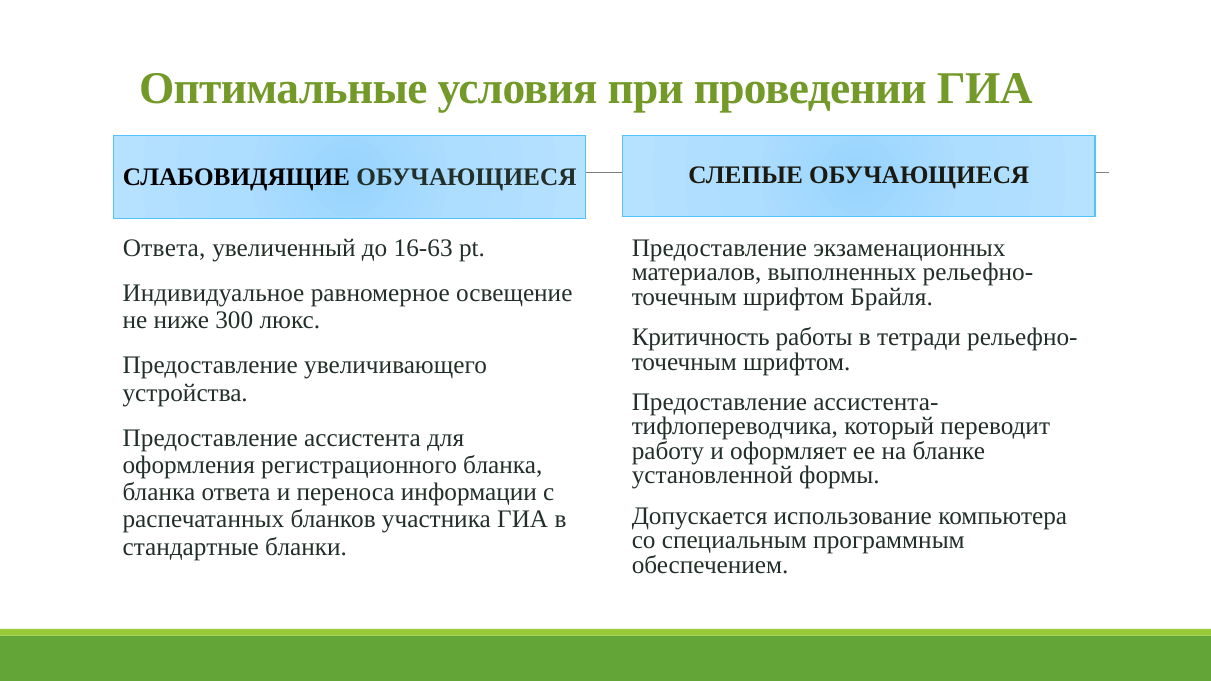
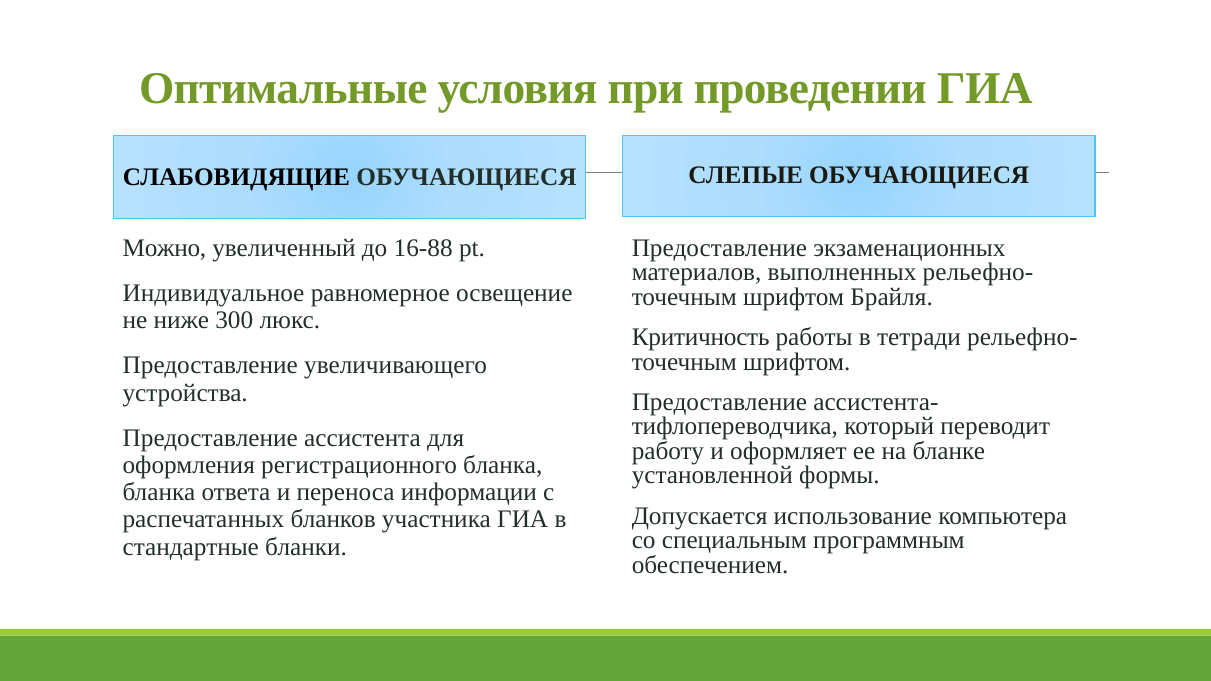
Ответа at (164, 248): Ответа -> Можно
16-63: 16-63 -> 16-88
